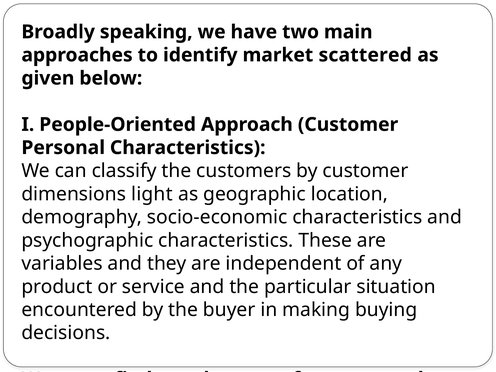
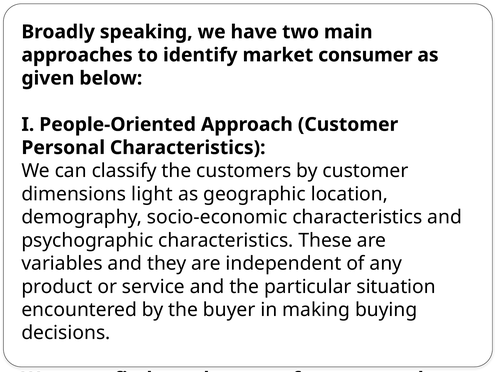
scattered: scattered -> consumer
